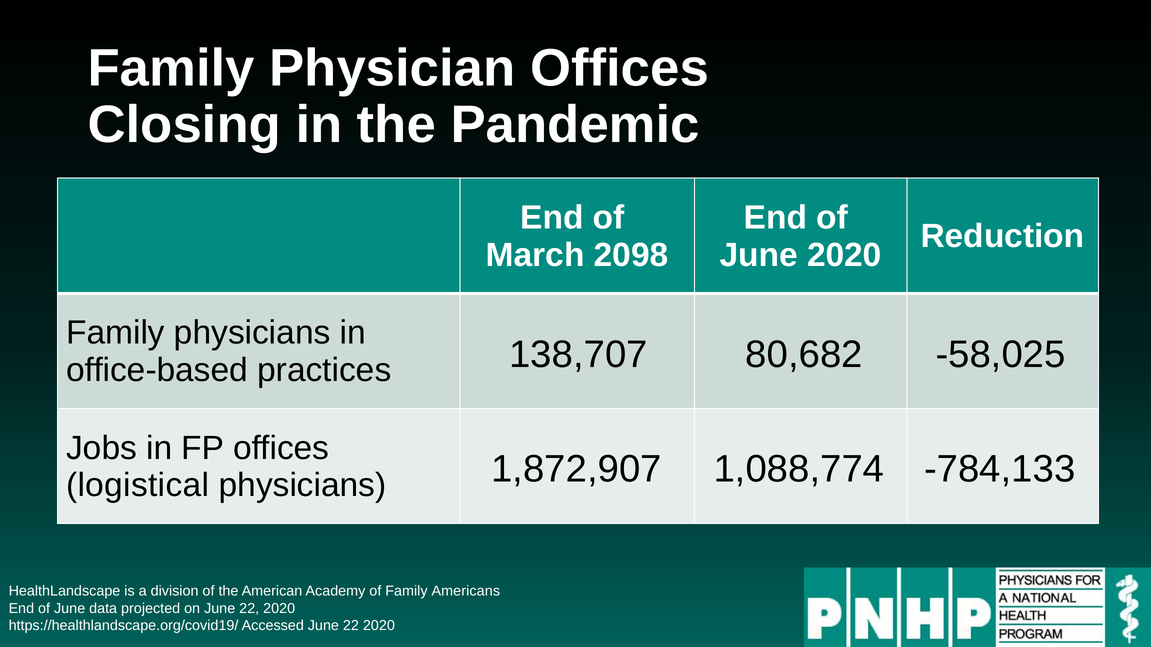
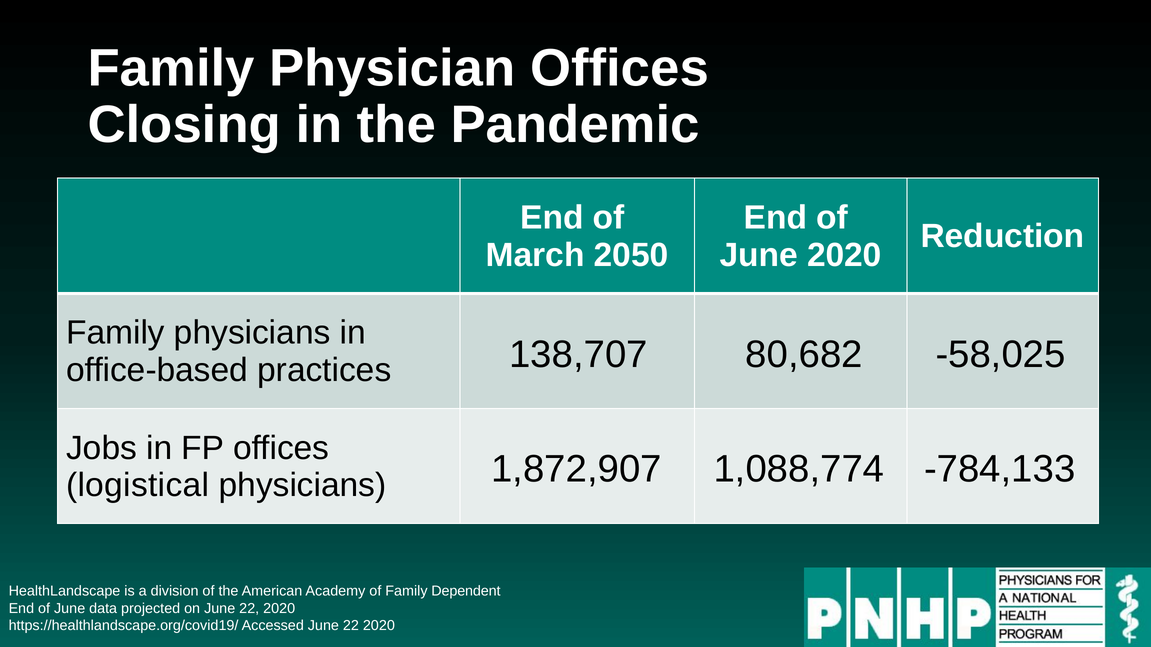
2098: 2098 -> 2050
Americans: Americans -> Dependent
